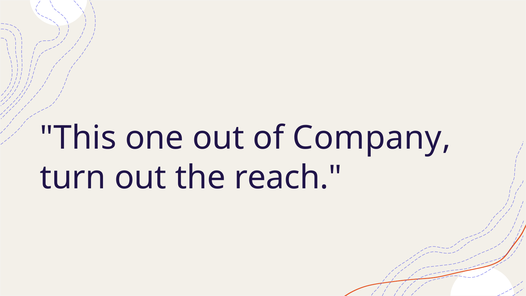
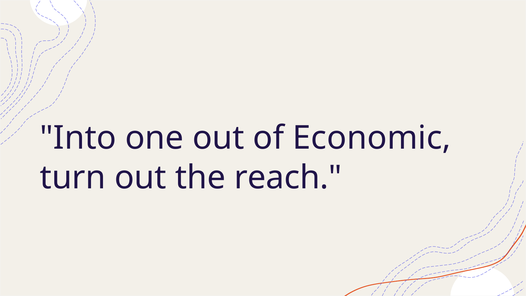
This: This -> Into
Company: Company -> Economic
